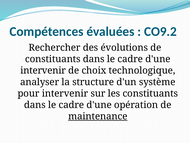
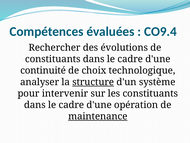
CO9.2: CO9.2 -> CO9.4
intervenir at (43, 70): intervenir -> continuité
structure underline: none -> present
